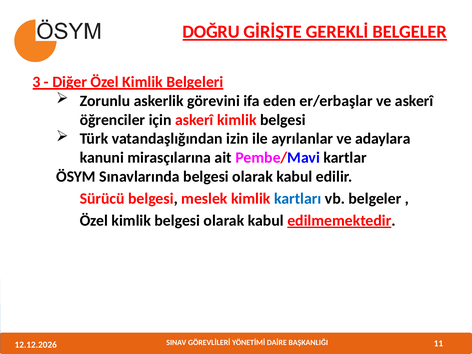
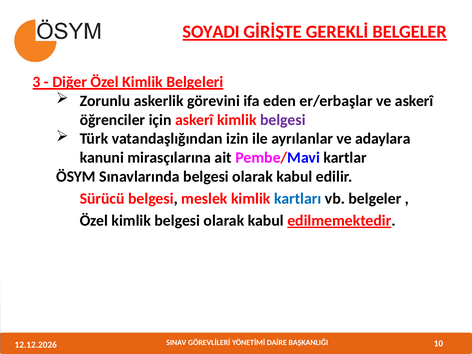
DOĞRU: DOĞRU -> SOYADI
belgesi at (283, 120) colour: black -> purple
11: 11 -> 10
